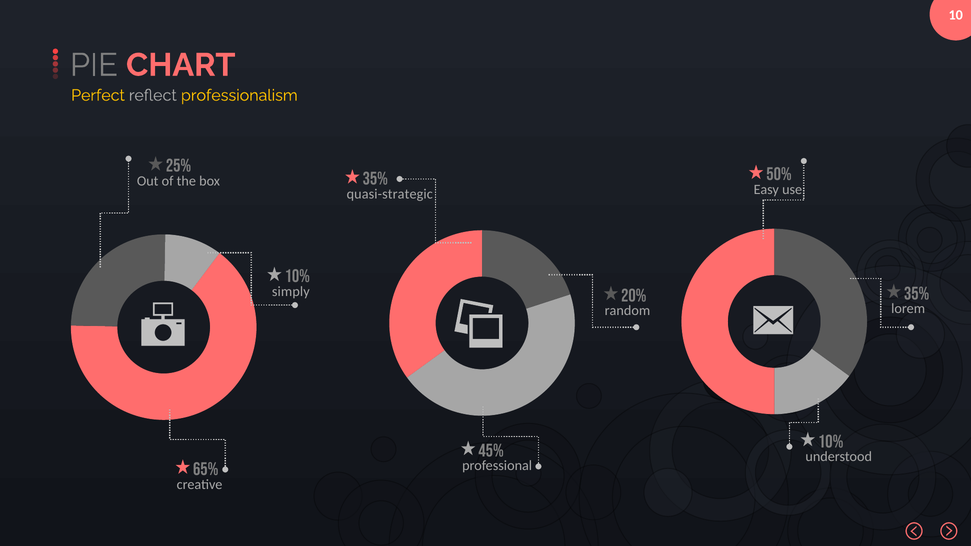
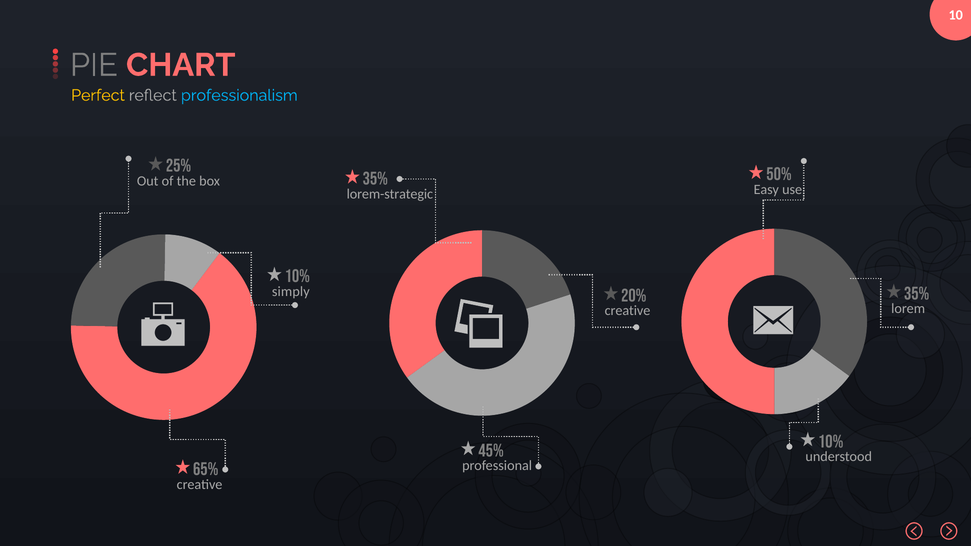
professionalism colour: yellow -> light blue
quasi-strategic: quasi-strategic -> lorem-strategic
random at (627, 311): random -> creative
